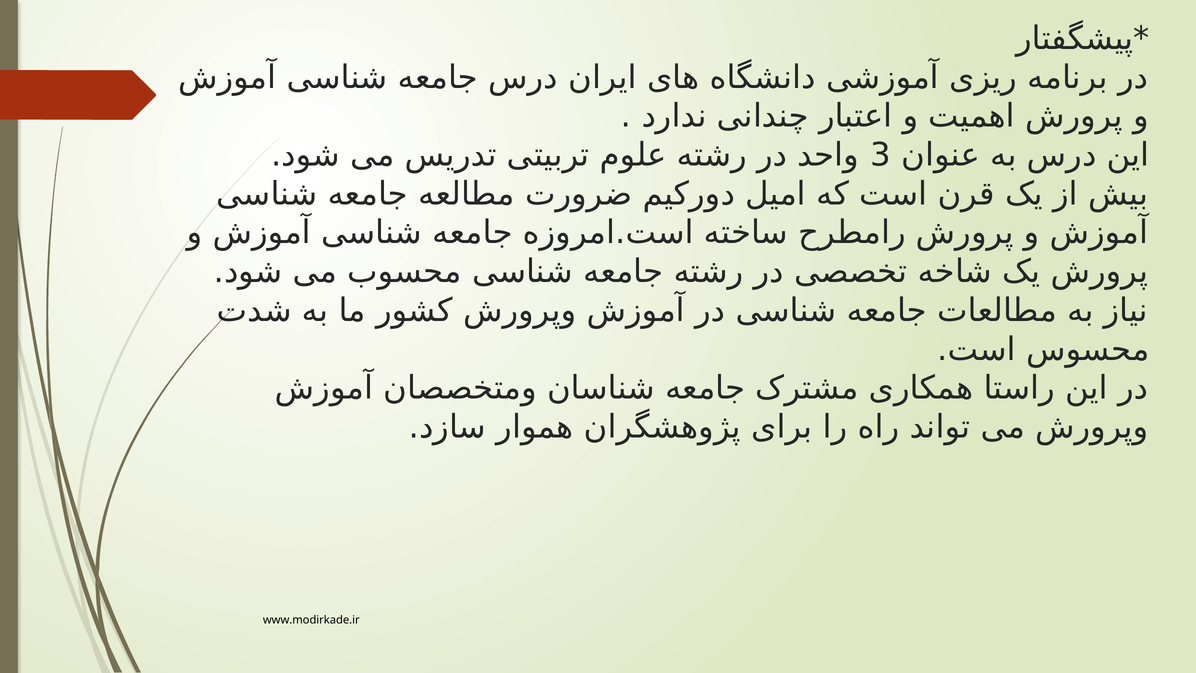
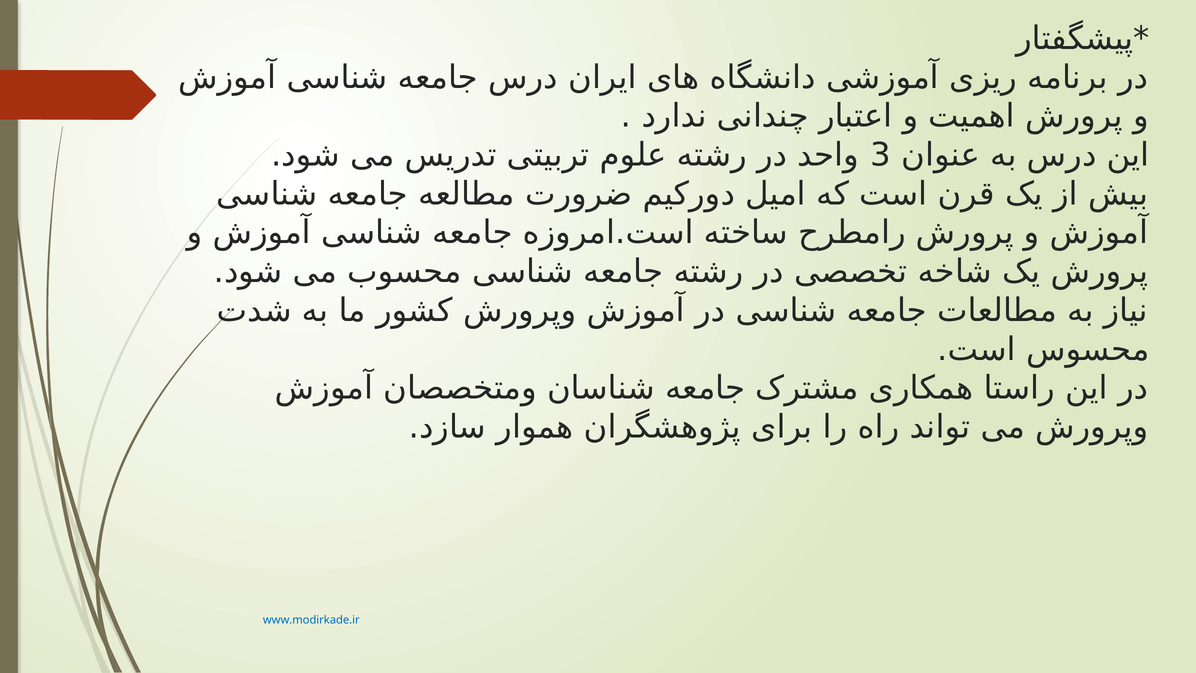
www.modirkade.ir colour: black -> blue
